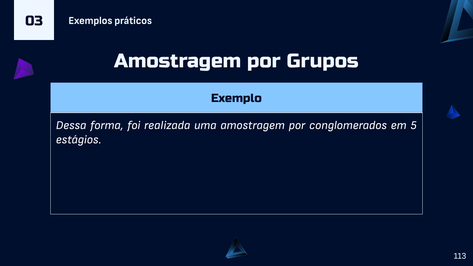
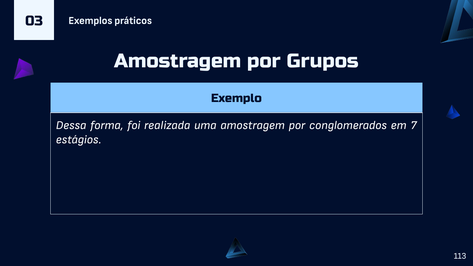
5: 5 -> 7
